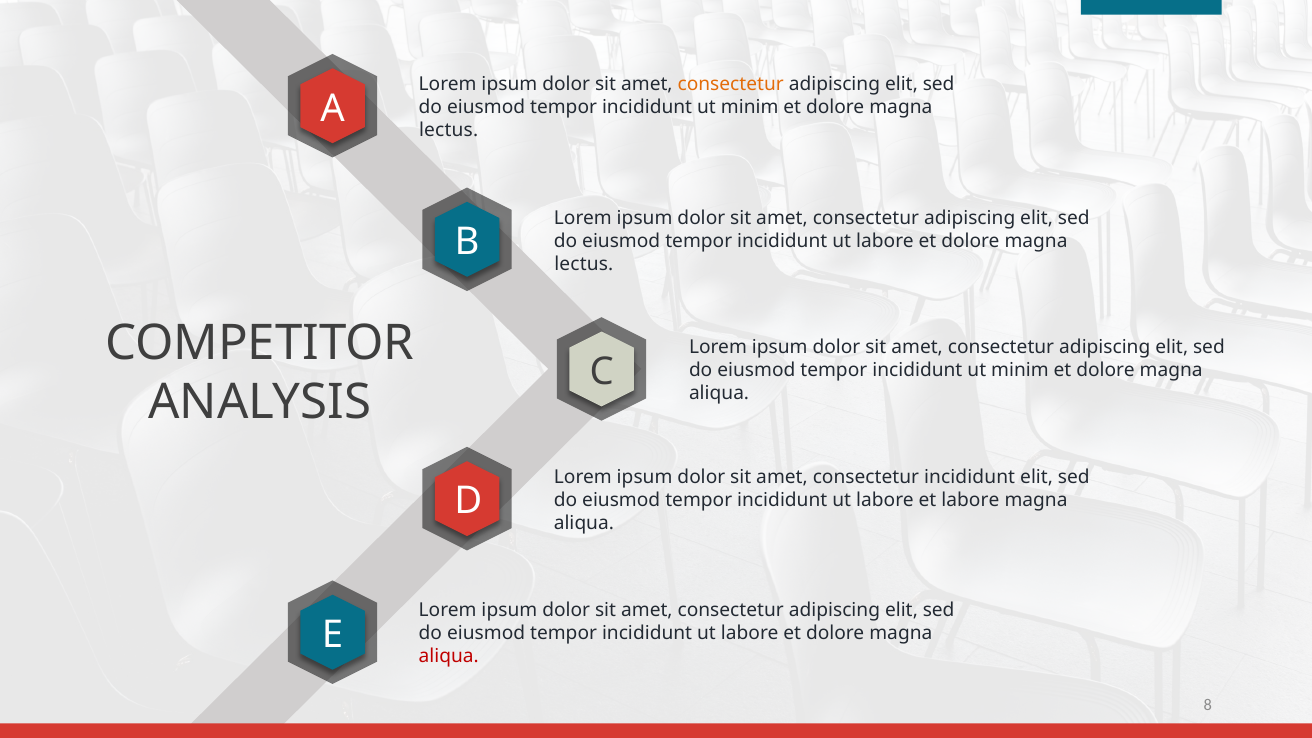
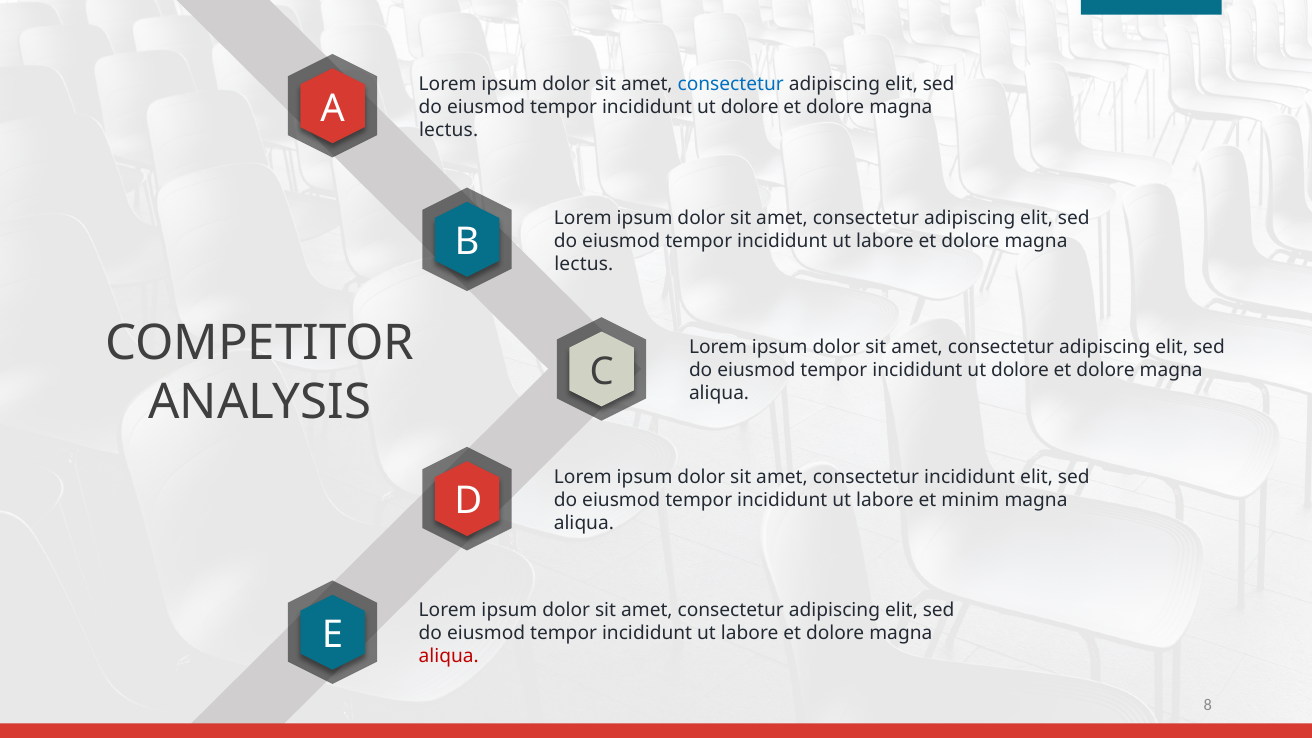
consectetur at (731, 84) colour: orange -> blue
minim at (750, 107): minim -> dolore
minim at (1020, 370): minim -> dolore
et labore: labore -> minim
